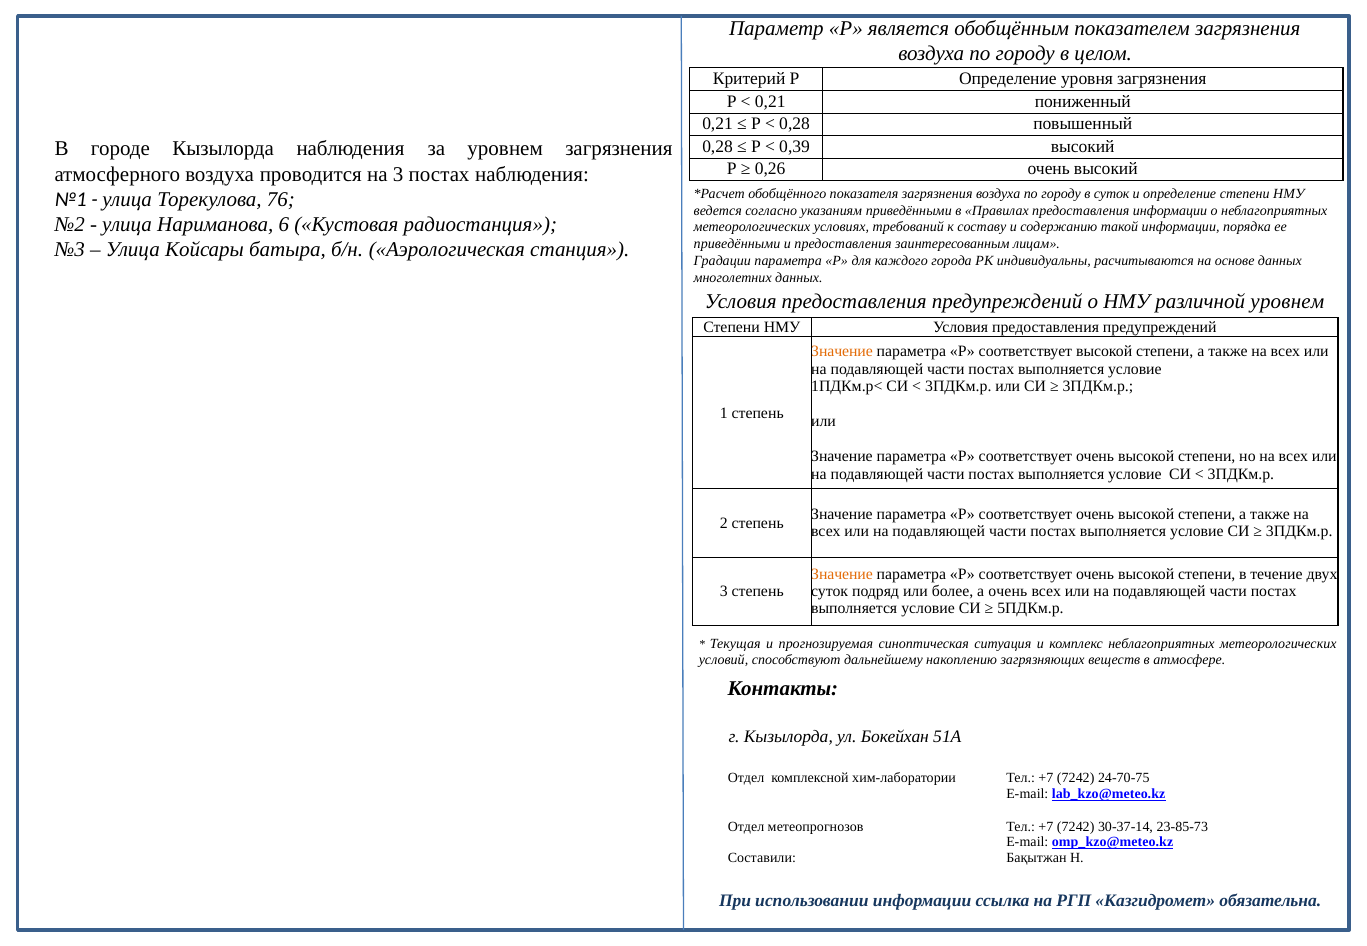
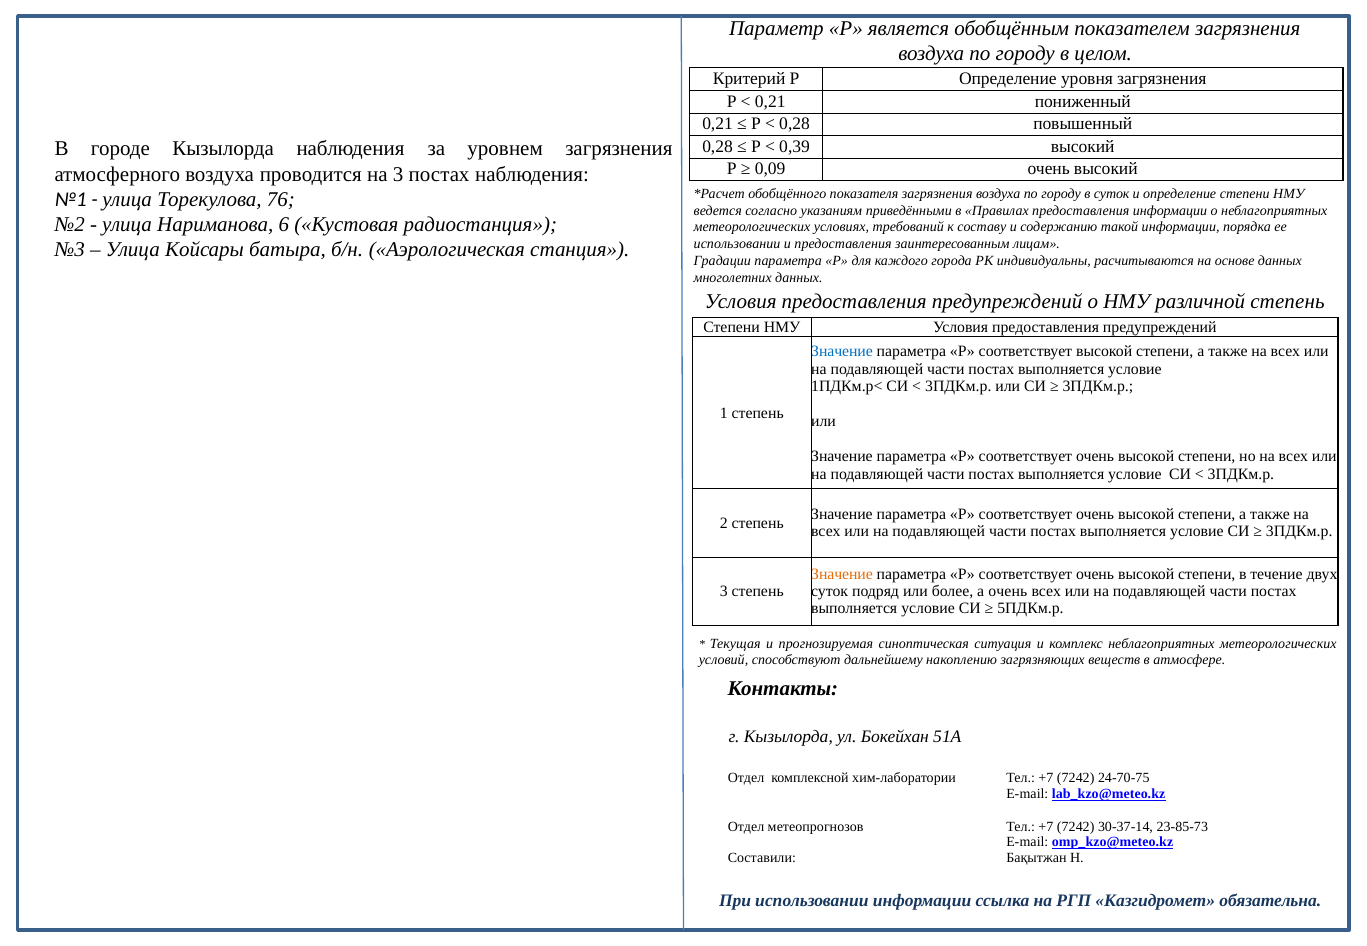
0,26: 0,26 -> 0,09
приведёнными at (737, 244): приведёнными -> использовании
различной уровнем: уровнем -> степень
Значение at (842, 352) colour: orange -> blue
